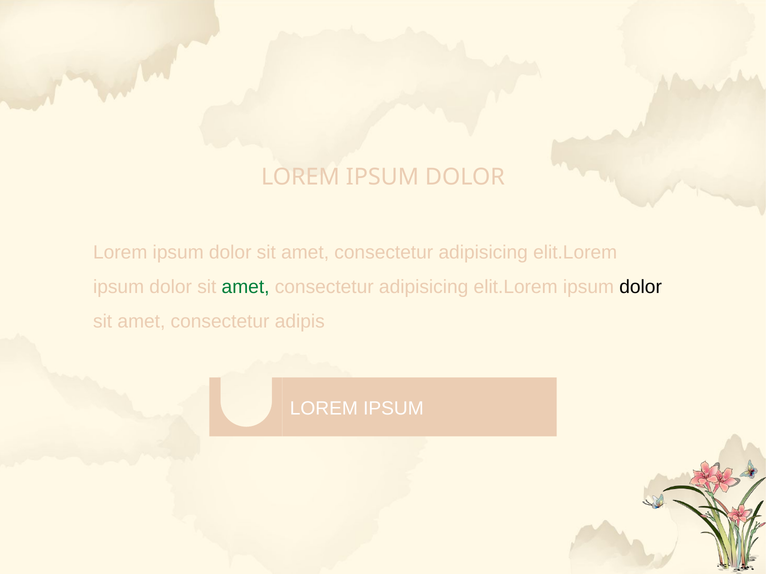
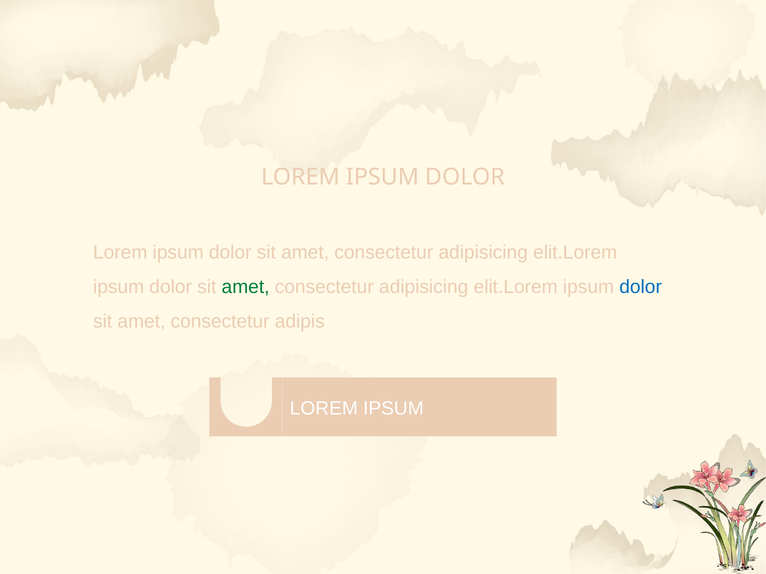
dolor at (641, 287) colour: black -> blue
